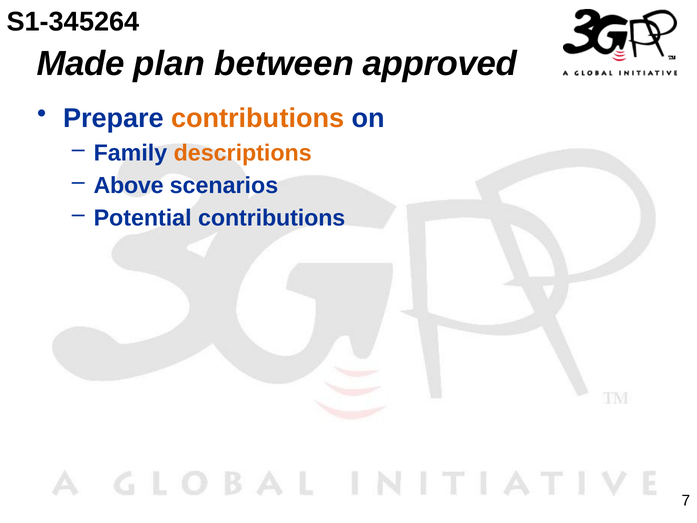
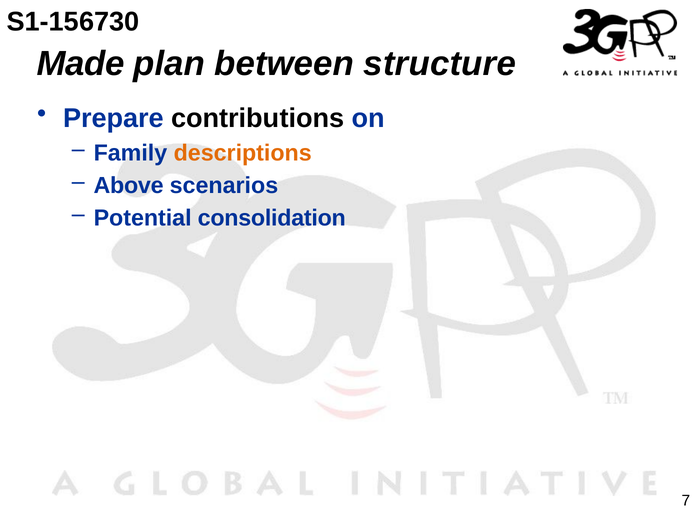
S1-345264: S1-345264 -> S1-156730
approved: approved -> structure
contributions at (258, 118) colour: orange -> black
Potential contributions: contributions -> consolidation
